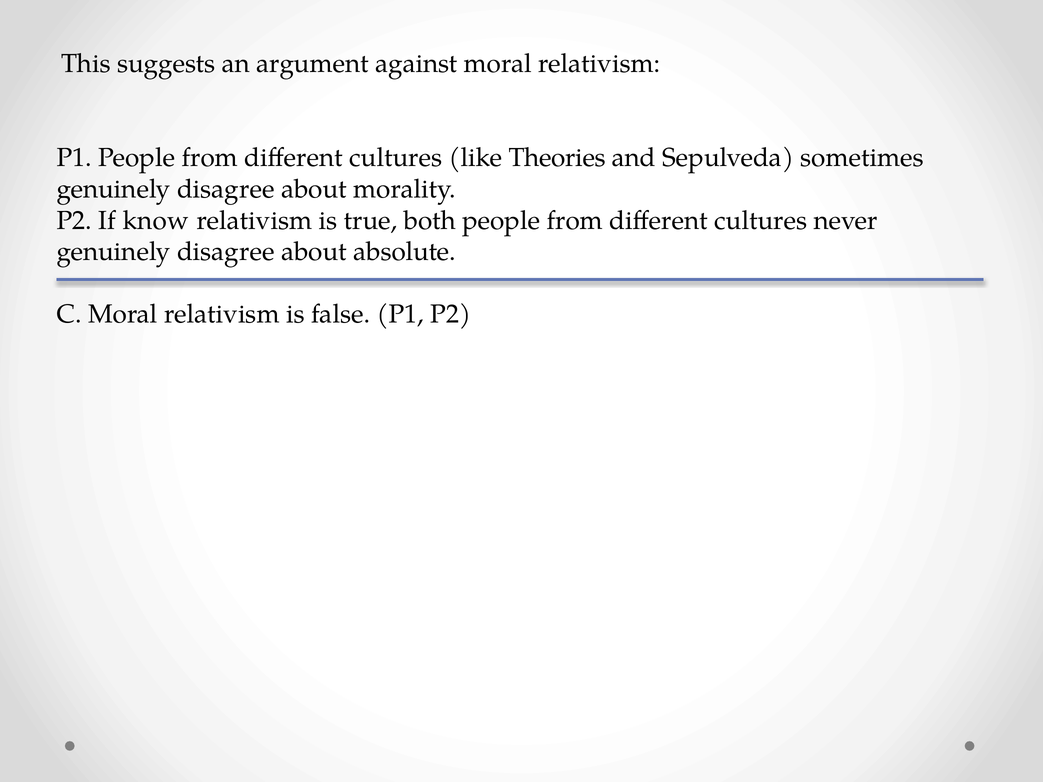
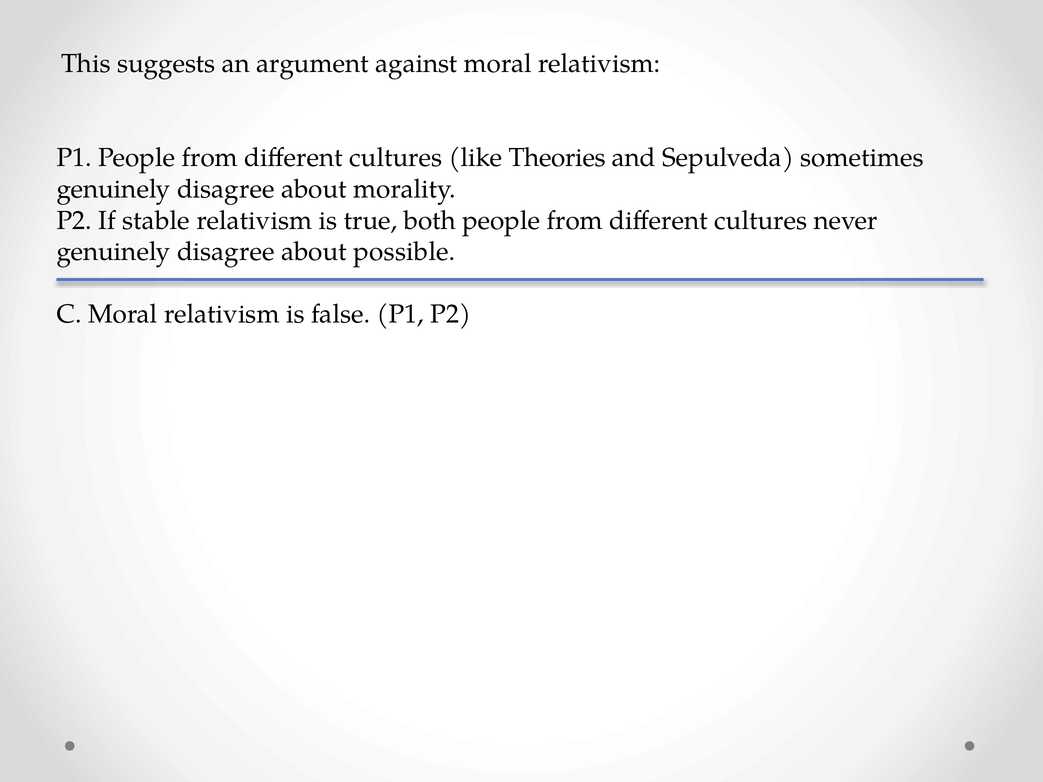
know: know -> stable
absolute: absolute -> possible
